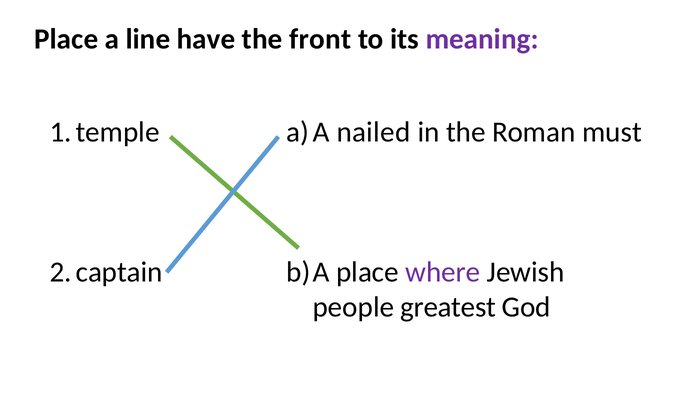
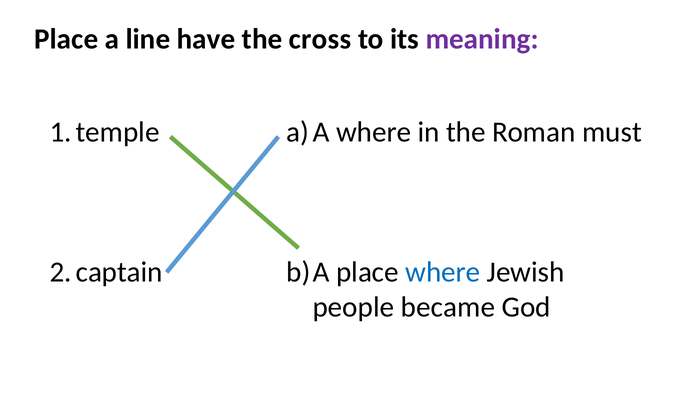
front: front -> cross
nailed at (373, 132): nailed -> where
where at (443, 272) colour: purple -> blue
greatest: greatest -> became
